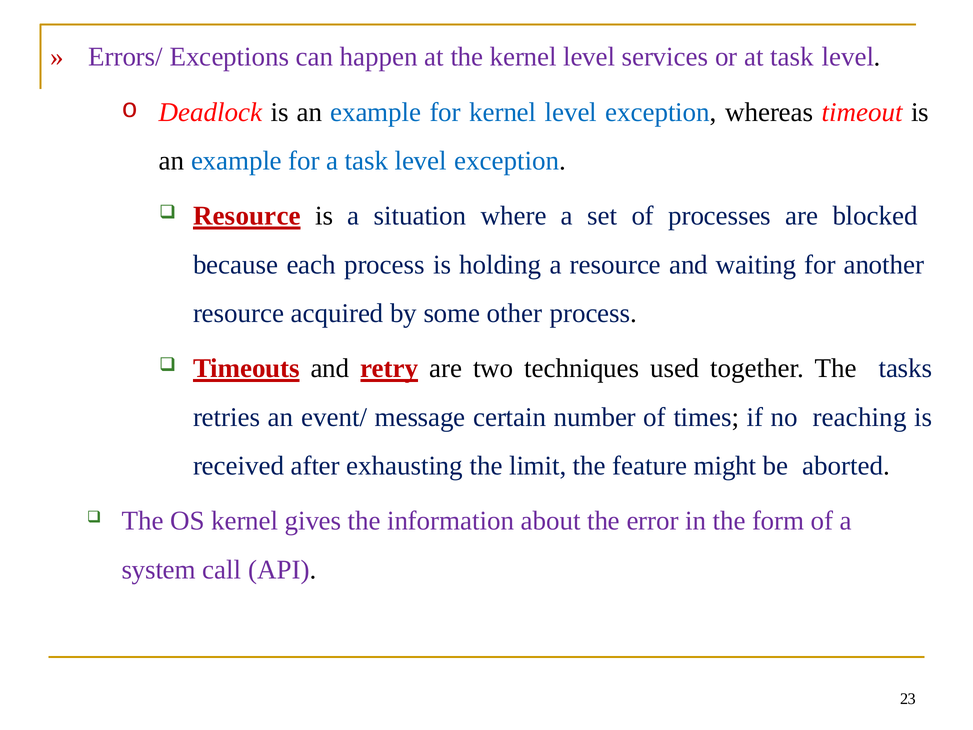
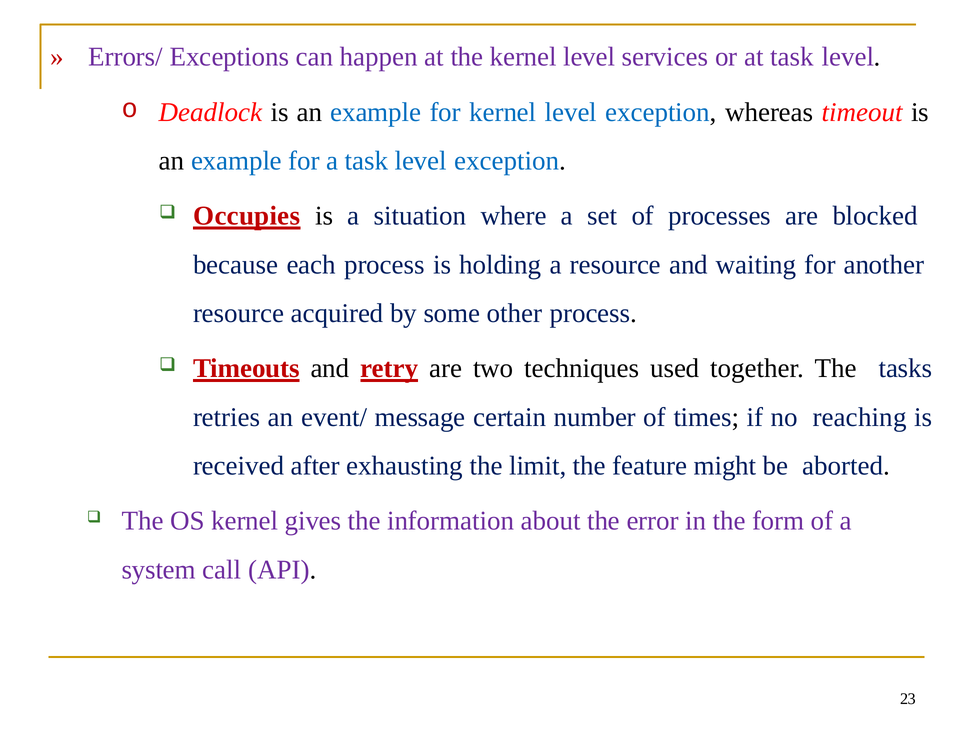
Resource at (247, 216): Resource -> Occupies
